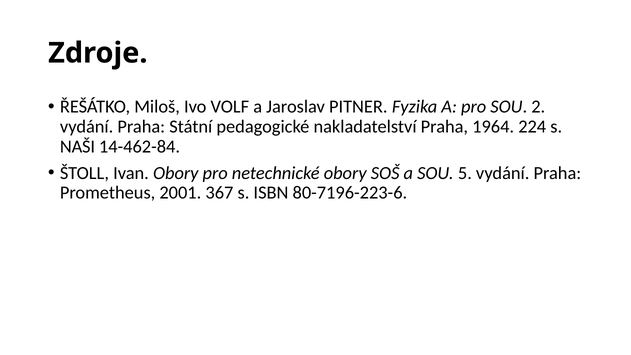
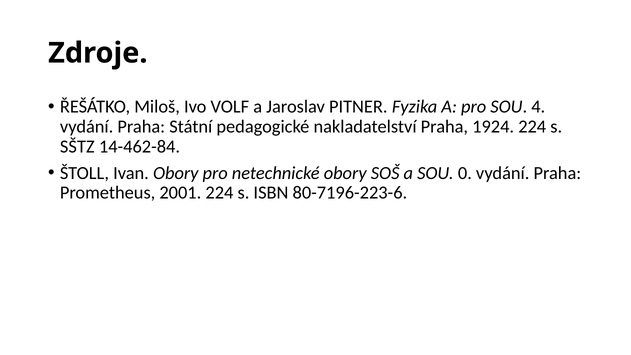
2: 2 -> 4
1964: 1964 -> 1924
NAŠI: NAŠI -> SŠTZ
5: 5 -> 0
2001 367: 367 -> 224
